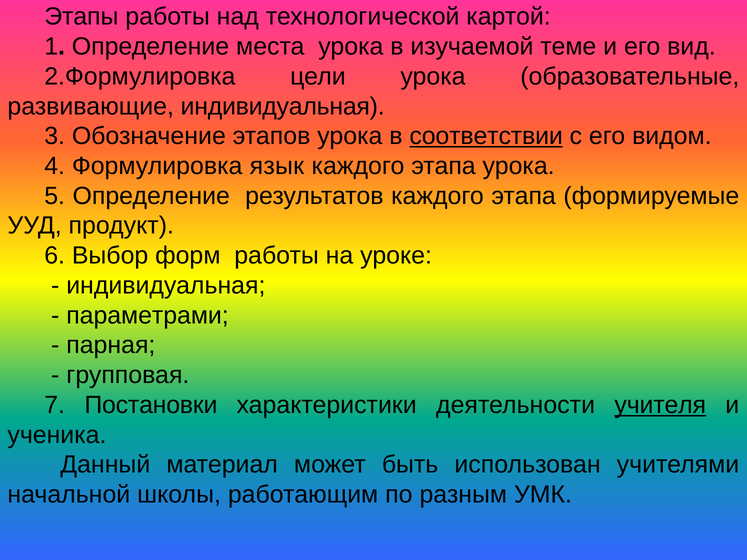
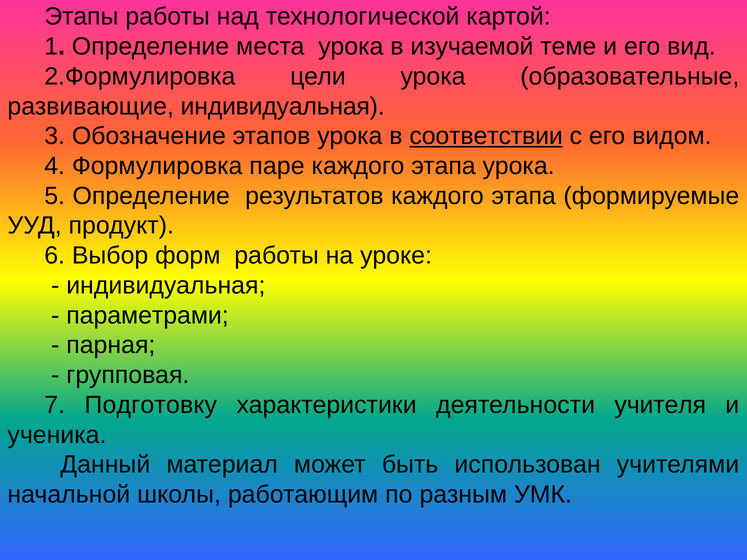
язык: язык -> паре
Постановки: Постановки -> Подготовку
учителя underline: present -> none
